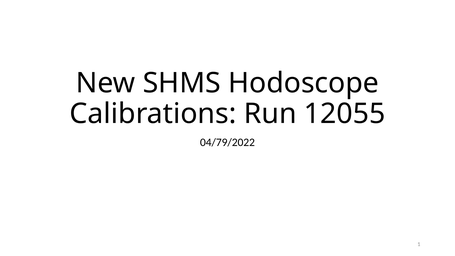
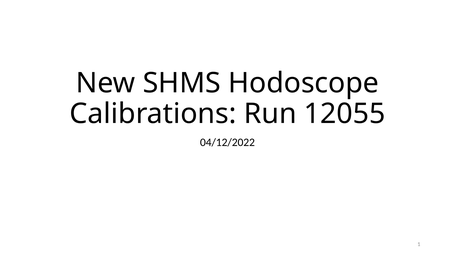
04/79/2022: 04/79/2022 -> 04/12/2022
